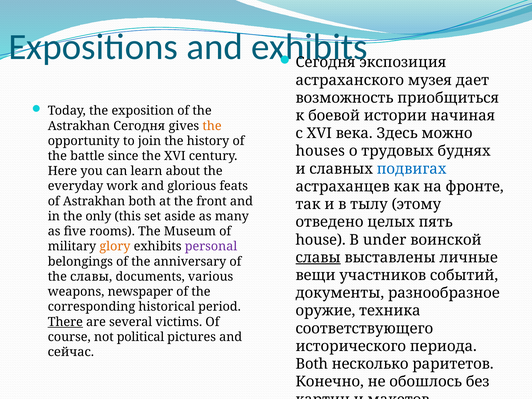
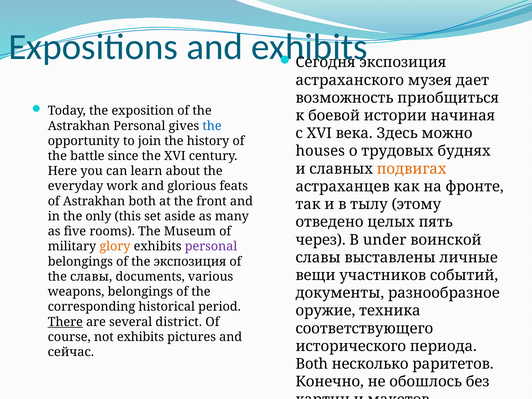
Astrakhan Сегодня: Сегодня -> Personal
the at (212, 126) colour: orange -> blue
подвигах colour: blue -> orange
house: house -> через
славы at (318, 258) underline: present -> none
the anniversary: anniversary -> экспозиция
weapons newspaper: newspaper -> belongings
victims: victims -> district
not political: political -> exhibits
